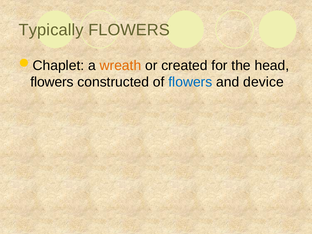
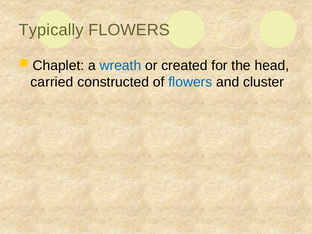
wreath colour: orange -> blue
flowers at (52, 82): flowers -> carried
device: device -> cluster
